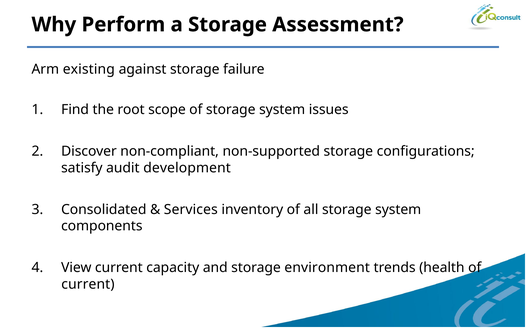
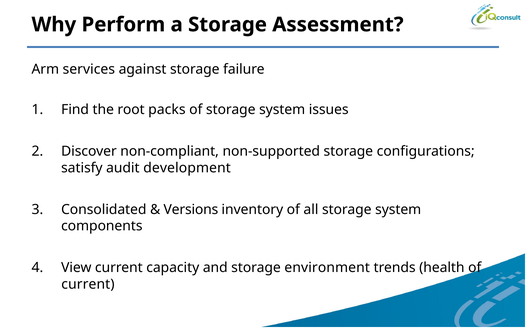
existing: existing -> services
scope: scope -> packs
Services: Services -> Versions
